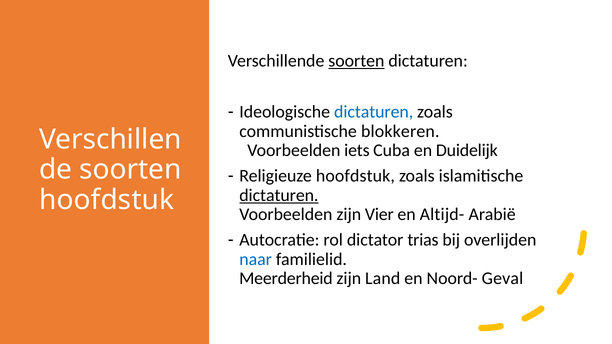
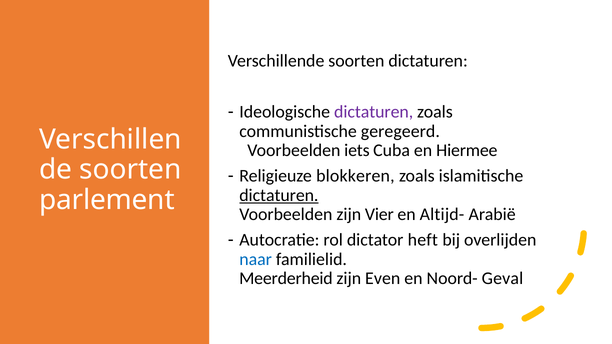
soorten at (356, 61) underline: present -> none
dictaturen at (374, 112) colour: blue -> purple
blokkeren: blokkeren -> geregeerd
Duidelijk: Duidelijk -> Hiermee
Religieuze hoofdstuk: hoofdstuk -> blokkeren
hoofdstuk at (107, 200): hoofdstuk -> parlement
trias: trias -> heft
Land: Land -> Even
